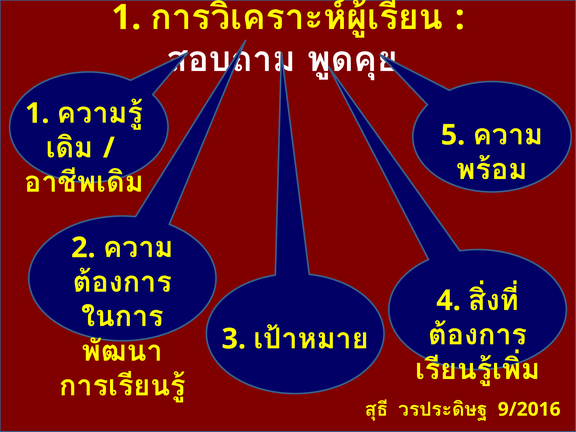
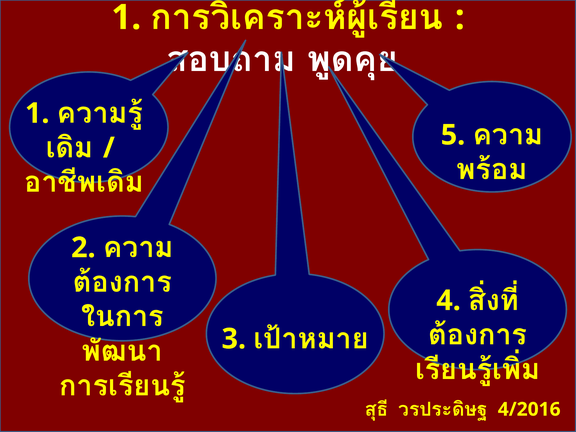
9/2016: 9/2016 -> 4/2016
